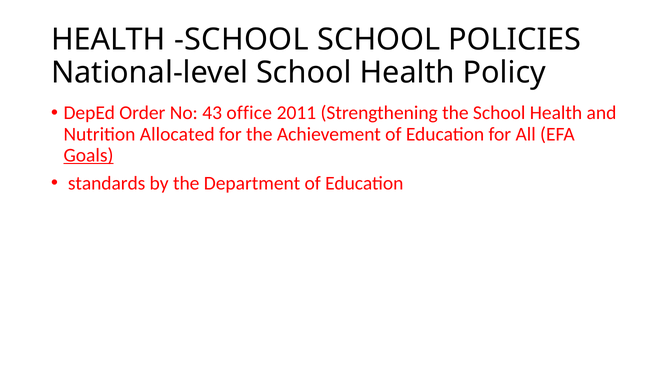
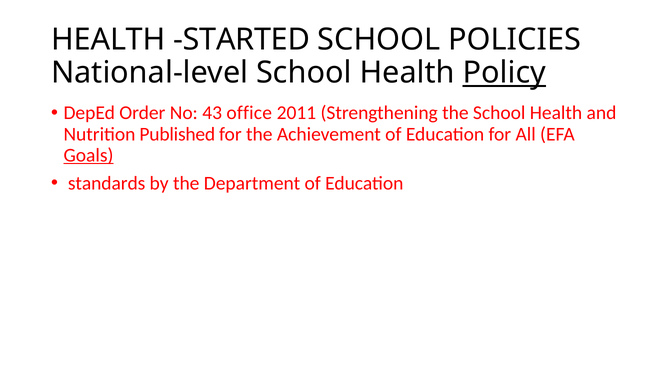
HEALTH SCHOOL: SCHOOL -> STARTED
Policy underline: none -> present
Allocated: Allocated -> Published
